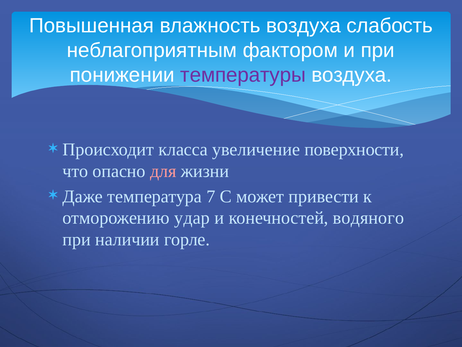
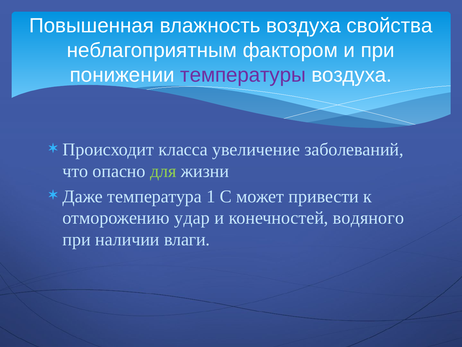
слабость: слабость -> свойства
поверхности: поверхности -> заболеваний
для colour: pink -> light green
7: 7 -> 1
горле: горле -> влаги
